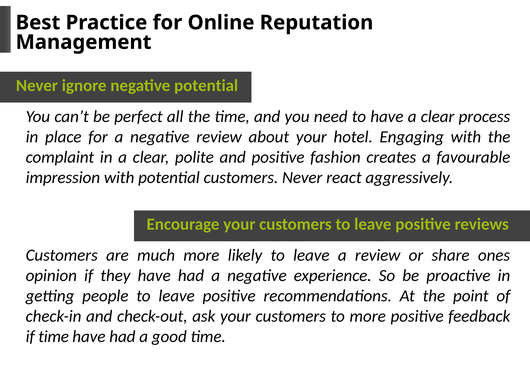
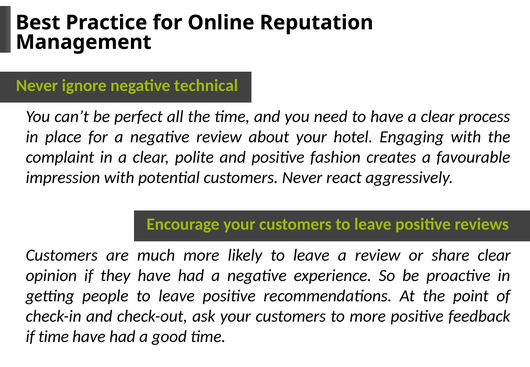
negative potential: potential -> technical
share ones: ones -> clear
